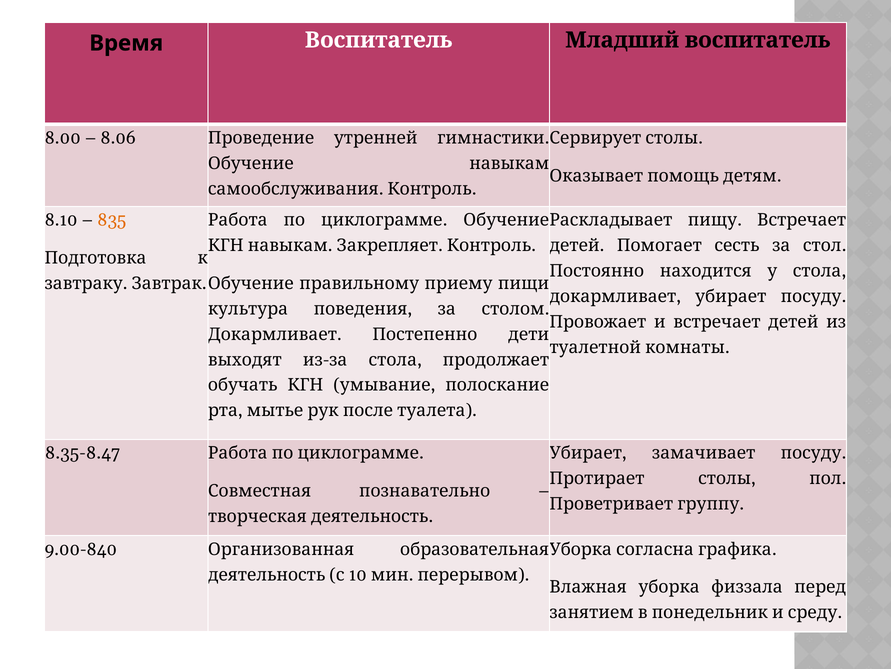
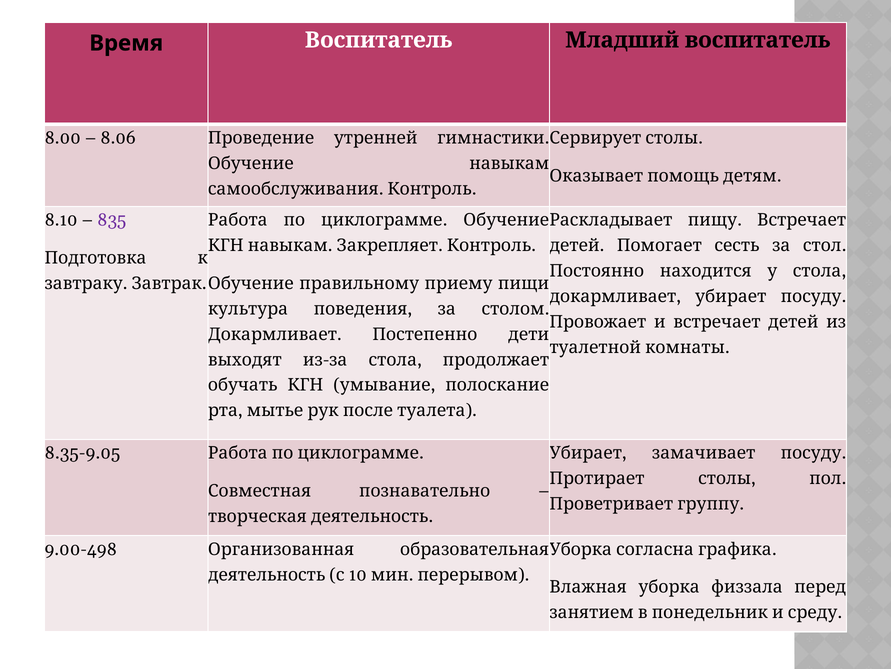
835 colour: orange -> purple
8.35-8.47: 8.35-8.47 -> 8.35-9.05
9.00-840: 9.00-840 -> 9.00-498
